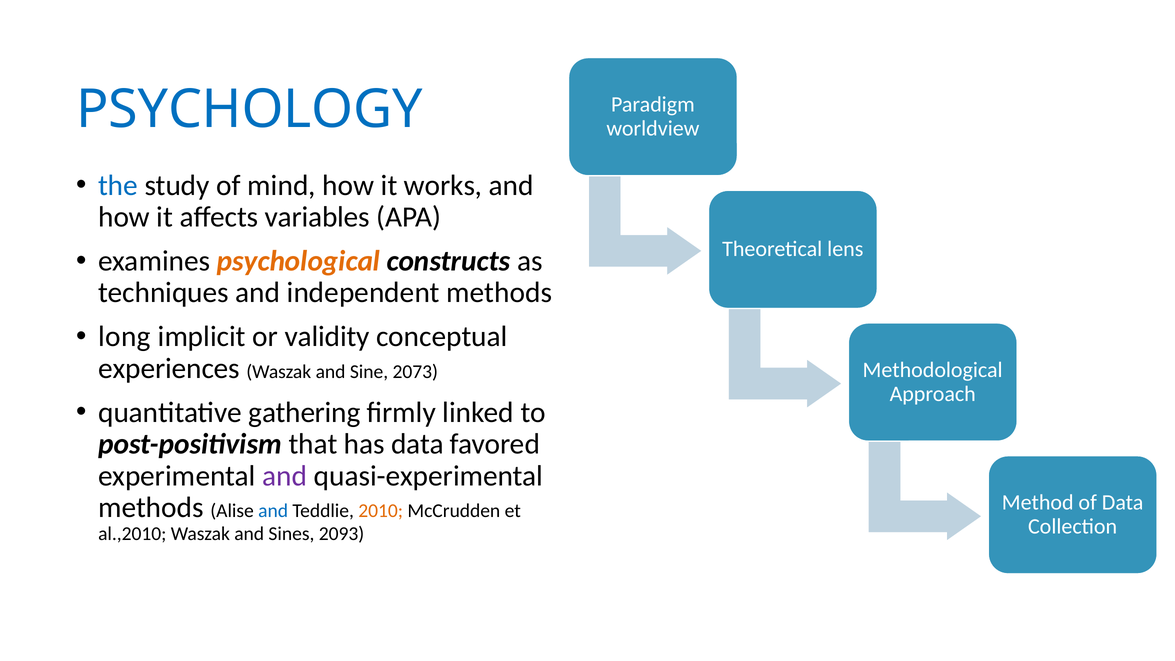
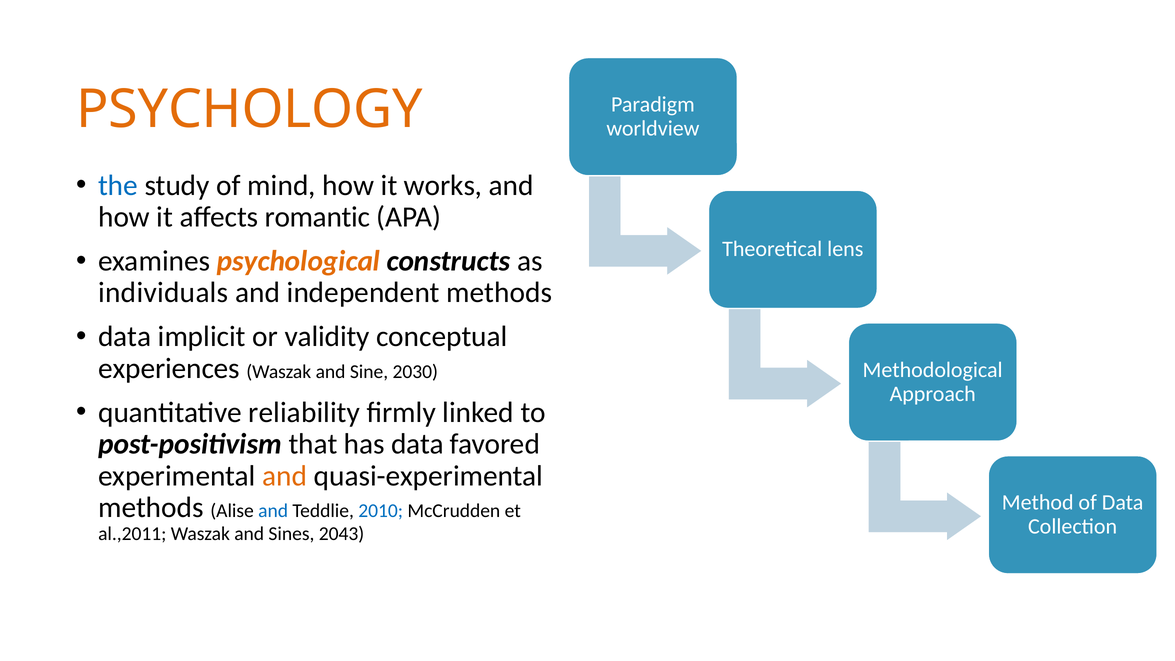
PSYCHOLOGY colour: blue -> orange
variables: variables -> romantic
techniques: techniques -> individuals
long at (124, 337): long -> data
2073: 2073 -> 2030
gathering: gathering -> reliability
and at (285, 476) colour: purple -> orange
2010 colour: orange -> blue
al.,2010: al.,2010 -> al.,2011
2093: 2093 -> 2043
